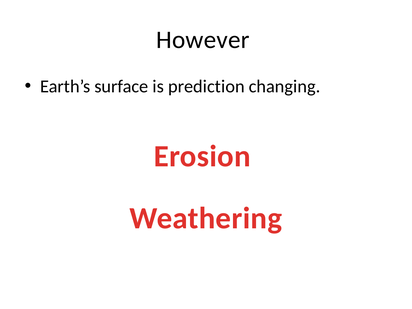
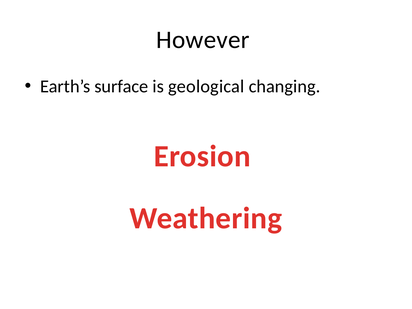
prediction: prediction -> geological
